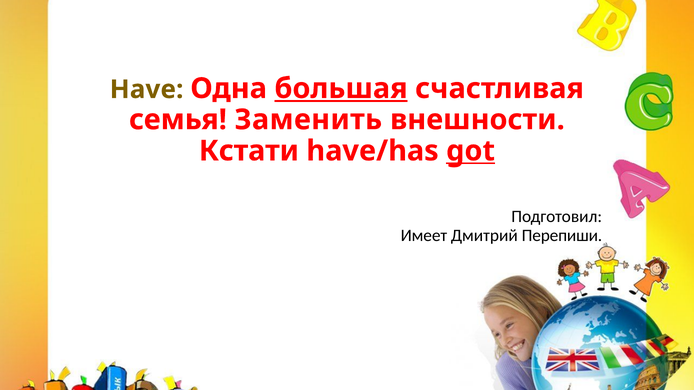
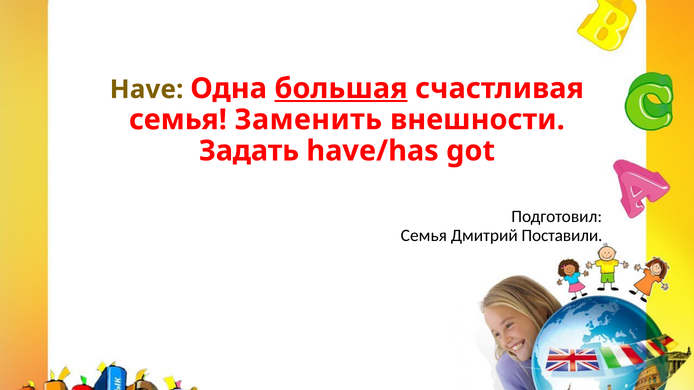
Кстати: Кстати -> Задать
got underline: present -> none
Имеет at (424, 236): Имеет -> Семья
Перепиши: Перепиши -> Поставили
